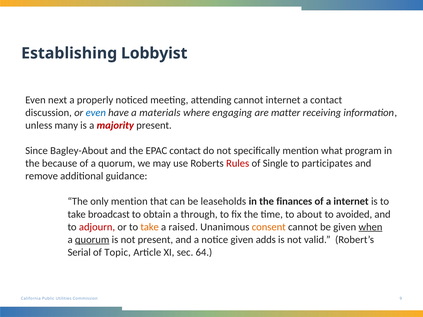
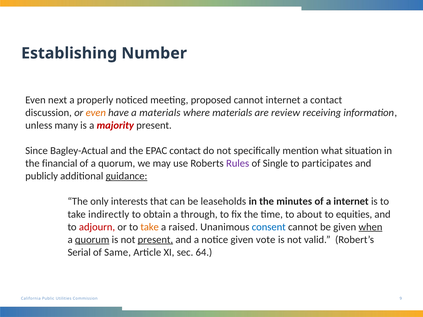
Lobbyist: Lobbyist -> Number
attending: attending -> proposed
even at (96, 113) colour: blue -> orange
where engaging: engaging -> materials
matter: matter -> review
Bagley-About: Bagley-About -> Bagley-Actual
program: program -> situation
because: because -> financial
Rules colour: red -> purple
remove: remove -> publicly
guidance underline: none -> present
only mention: mention -> interests
finances: finances -> minutes
broadcast: broadcast -> indirectly
avoided: avoided -> equities
consent colour: orange -> blue
present at (155, 240) underline: none -> present
adds: adds -> vote
Topic: Topic -> Same
